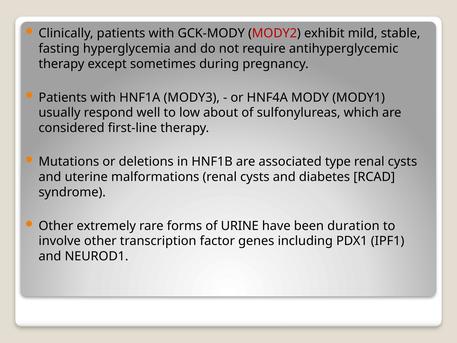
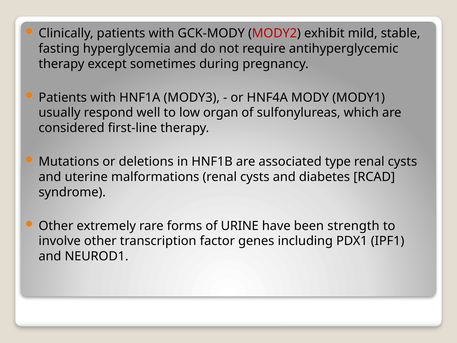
about: about -> organ
duration: duration -> strength
